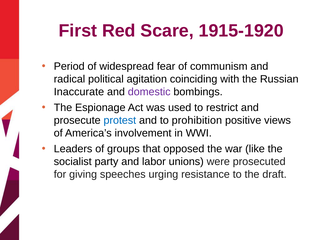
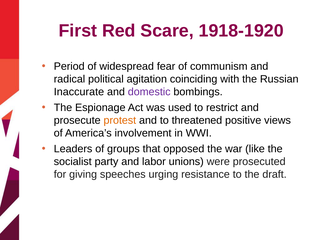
1915-1920: 1915-1920 -> 1918-1920
protest colour: blue -> orange
prohibition: prohibition -> threatened
